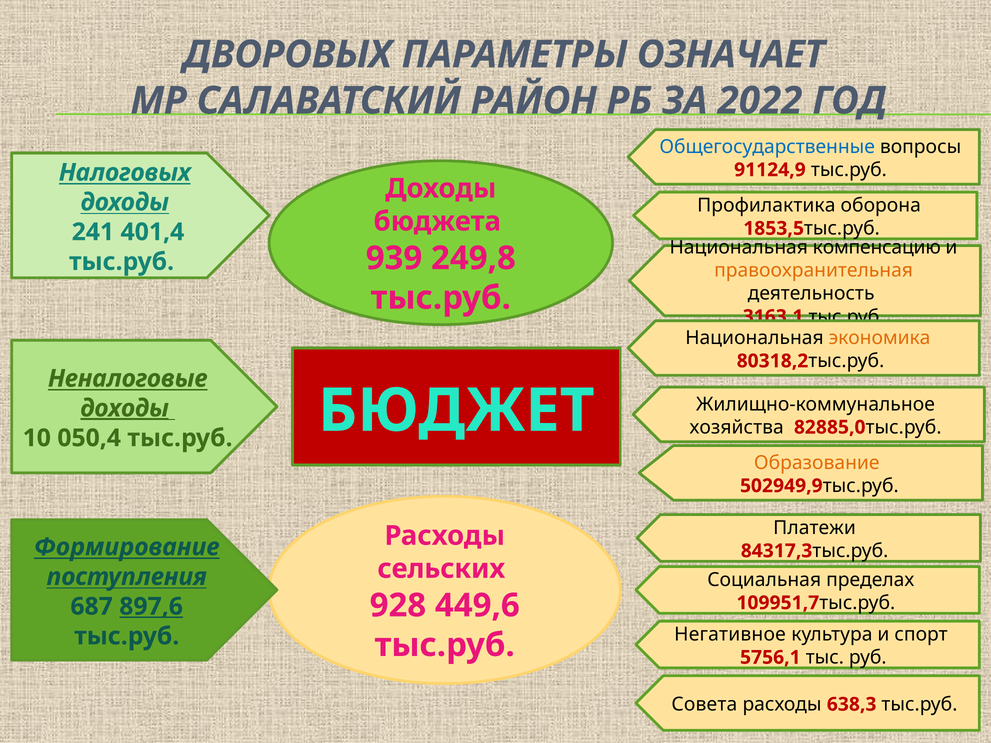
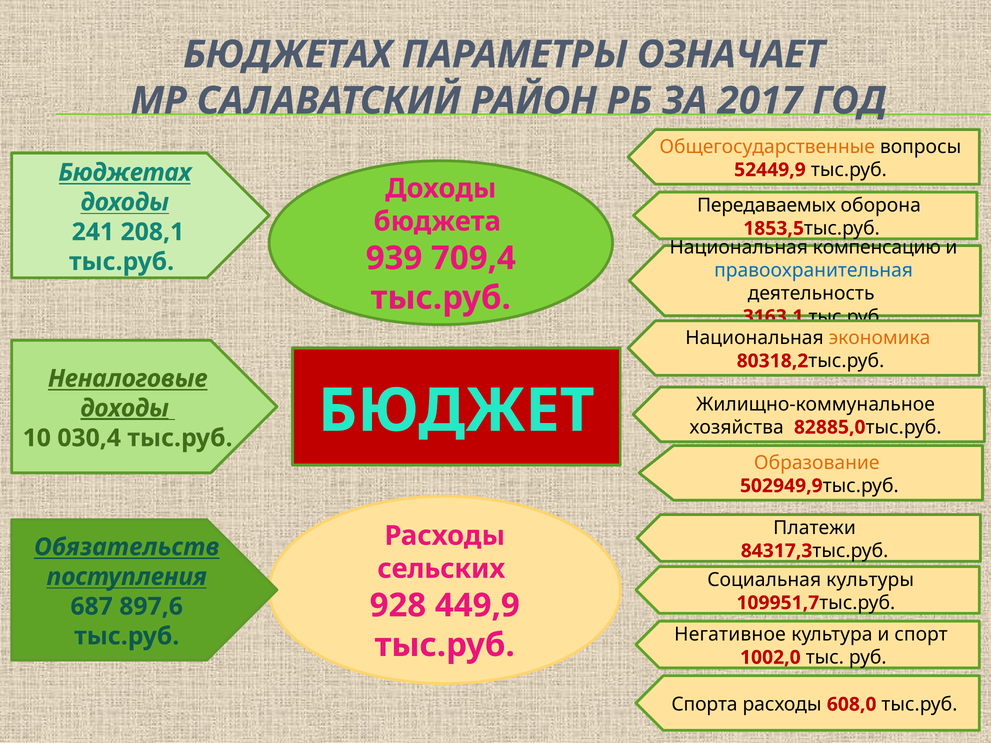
ДВОРОВЫХ at (288, 55): ДВОРОВЫХ -> БЮДЖЕТАХ
2022: 2022 -> 2017
Общегосударственные colour: blue -> orange
91124,9: 91124,9 -> 52449,9
Налоговых at (125, 173): Налоговых -> Бюджетах
Профилактика: Профилактика -> Передаваемых
401,4: 401,4 -> 208,1
249,8: 249,8 -> 709,4
правоохранительная colour: orange -> blue
050,4: 050,4 -> 030,4
Формирование: Формирование -> Обязательств
пределах: пределах -> культуры
449,6: 449,6 -> 449,9
897,6 underline: present -> none
5756,1: 5756,1 -> 1002,0
Совета: Совета -> Спорта
638,3: 638,3 -> 608,0
